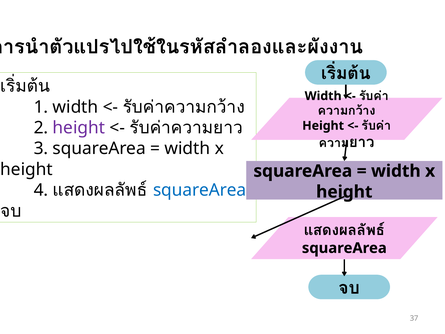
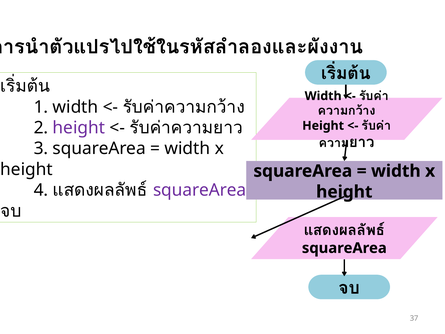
squareArea at (200, 190) colour: blue -> purple
